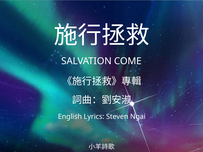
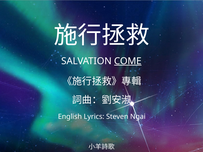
COME underline: none -> present
